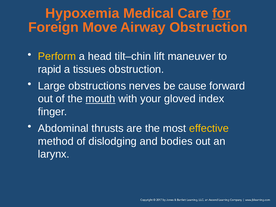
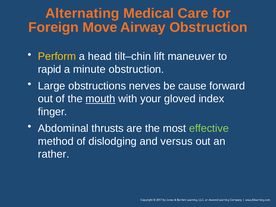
Hypoxemia: Hypoxemia -> Alternating
for underline: present -> none
tissues: tissues -> minute
effective colour: yellow -> light green
bodies: bodies -> versus
larynx: larynx -> rather
